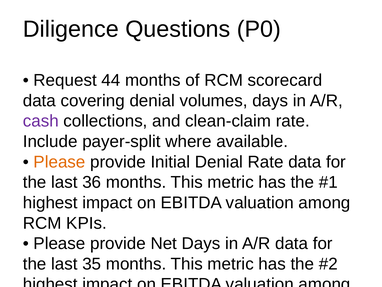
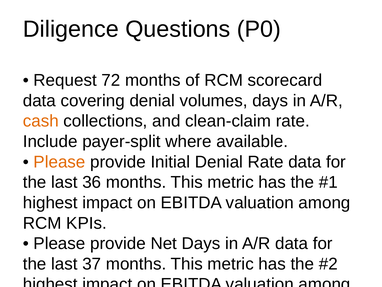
44: 44 -> 72
cash at (41, 121) colour: purple -> orange
35: 35 -> 37
